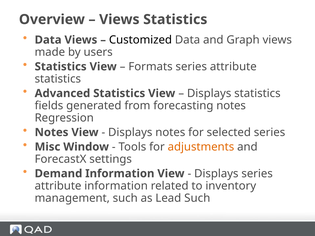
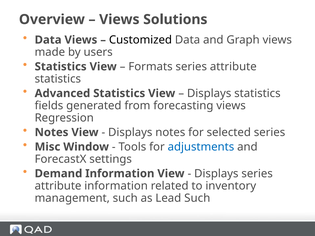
Views Statistics: Statistics -> Solutions
forecasting notes: notes -> views
adjustments colour: orange -> blue
